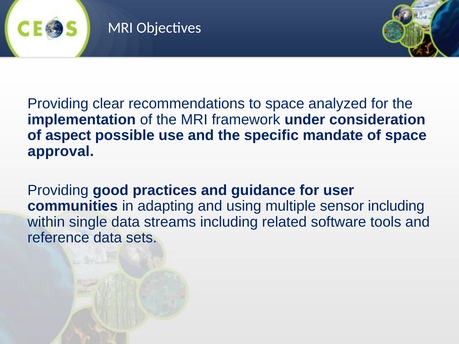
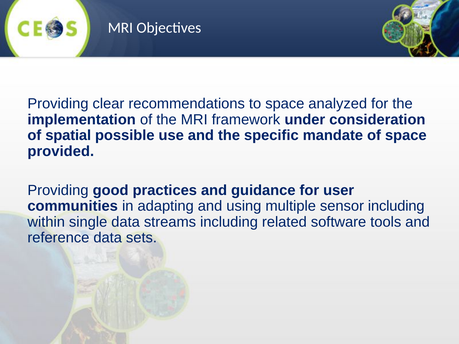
aspect: aspect -> spatial
approval: approval -> provided
